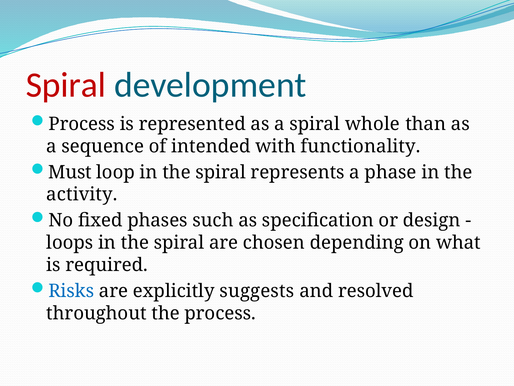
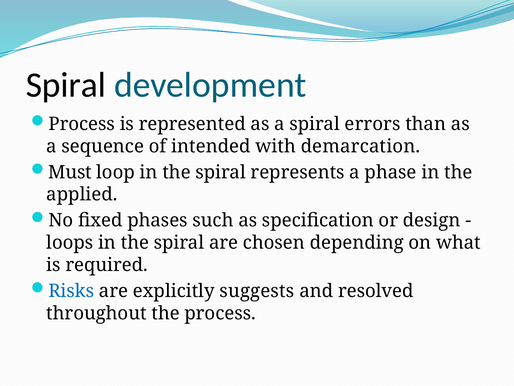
Spiral at (66, 85) colour: red -> black
whole: whole -> errors
functionality: functionality -> demarcation
activity: activity -> applied
